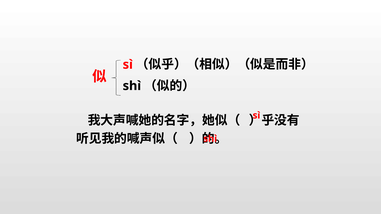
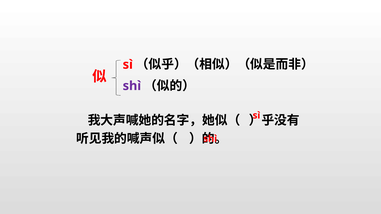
shì at (132, 86) colour: black -> purple
